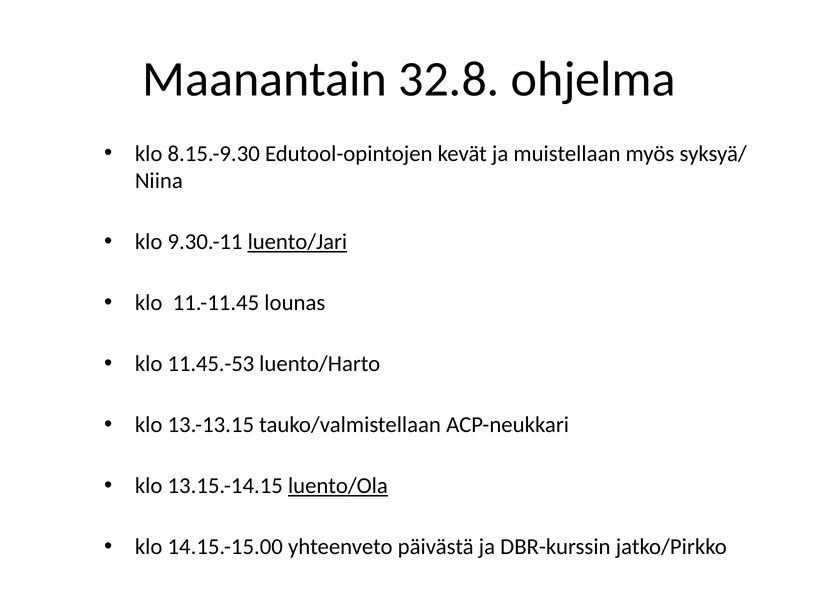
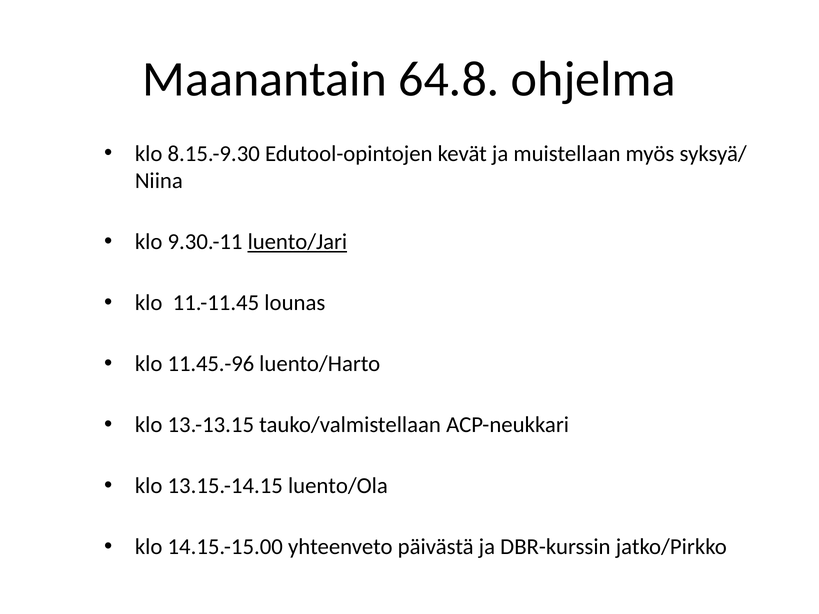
32.8: 32.8 -> 64.8
11.45.-53: 11.45.-53 -> 11.45.-96
luento/Ola underline: present -> none
